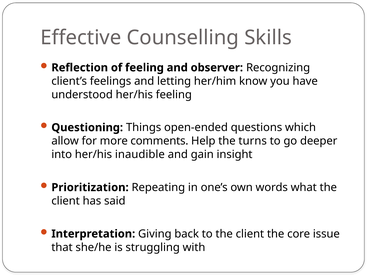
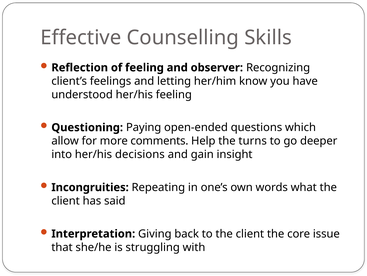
Things: Things -> Paying
inaudible: inaudible -> decisions
Prioritization: Prioritization -> Incongruities
